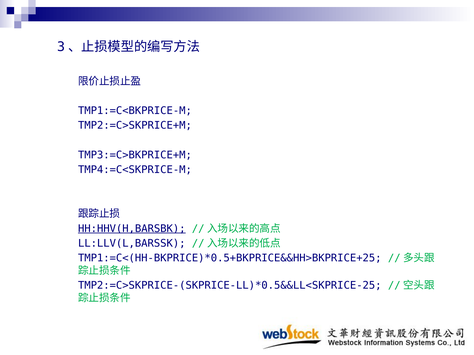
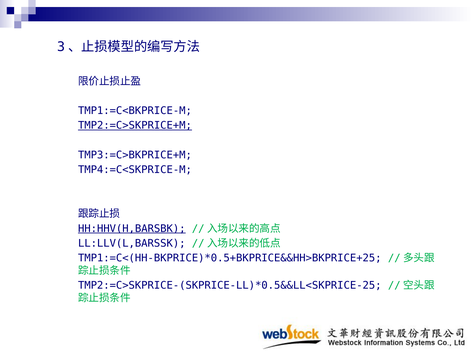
TMP2:=C>SKPRICE+M underline: none -> present
